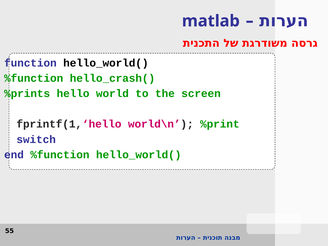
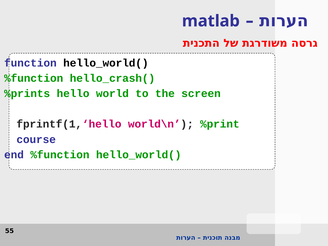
switch: switch -> course
